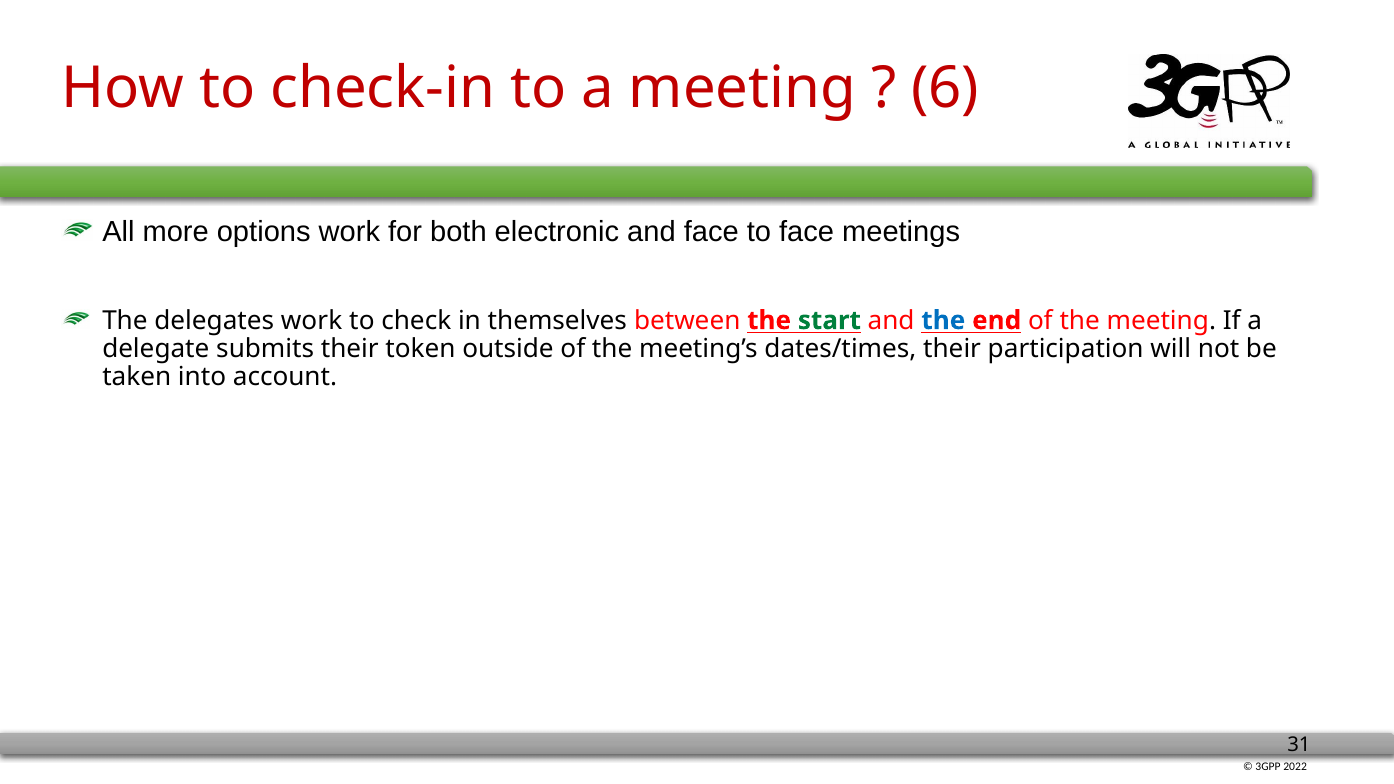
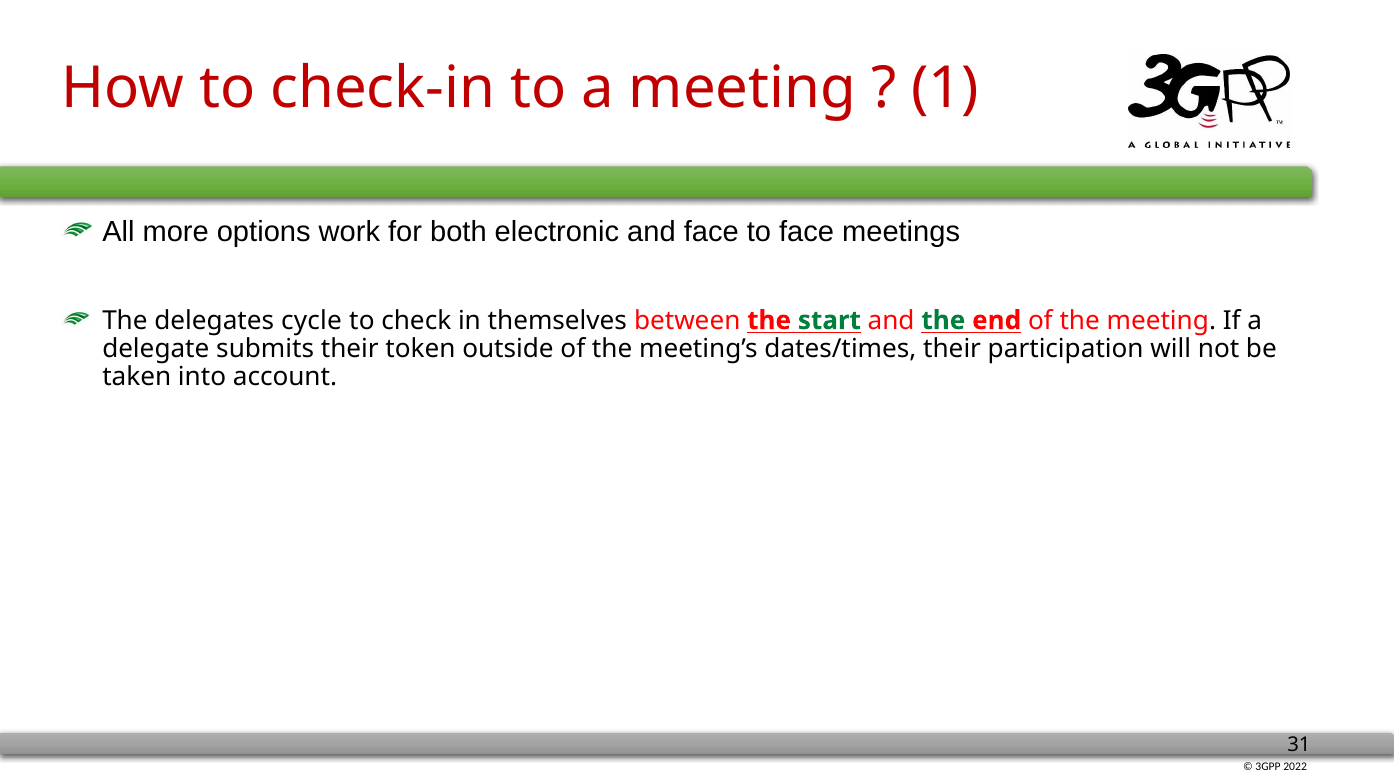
6: 6 -> 1
delegates work: work -> cycle
the at (943, 320) colour: blue -> green
